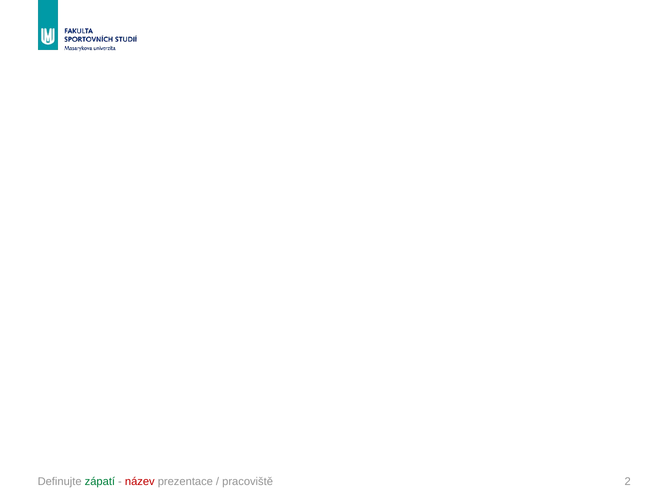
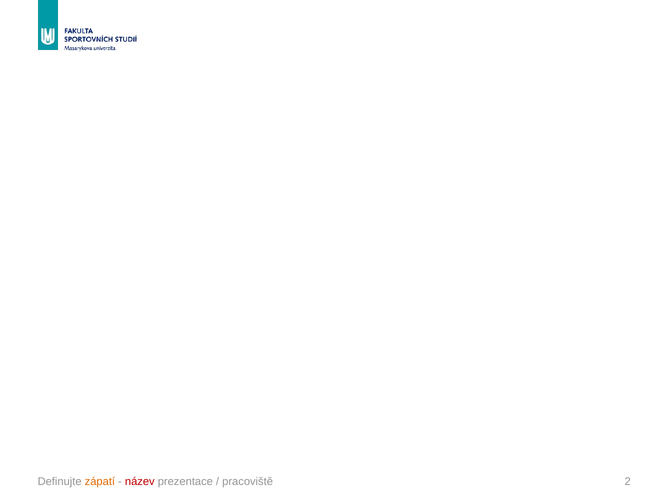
zápatí colour: green -> orange
